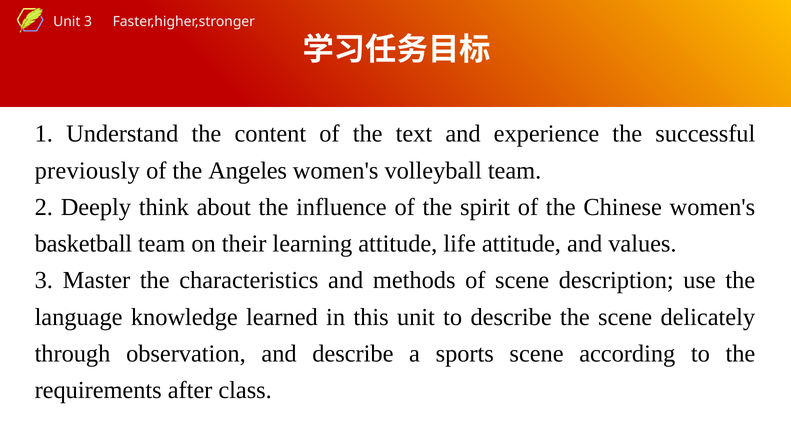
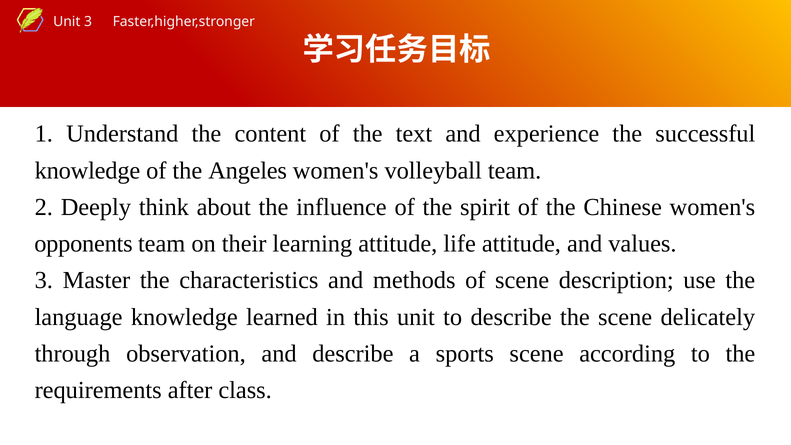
previously at (87, 170): previously -> knowledge
basketball: basketball -> opponents
